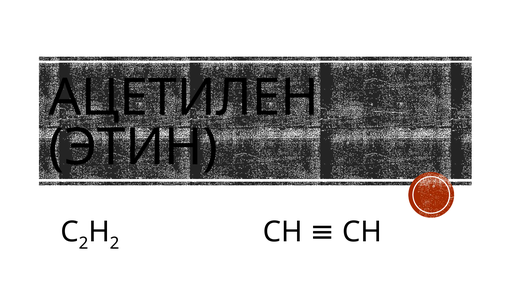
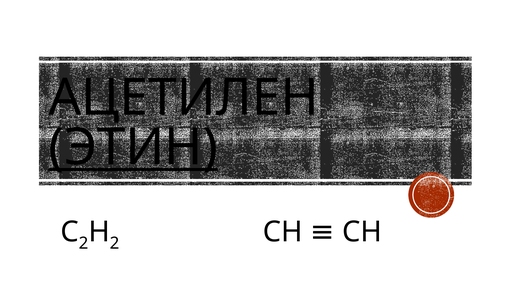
ЭТИН underline: none -> present
